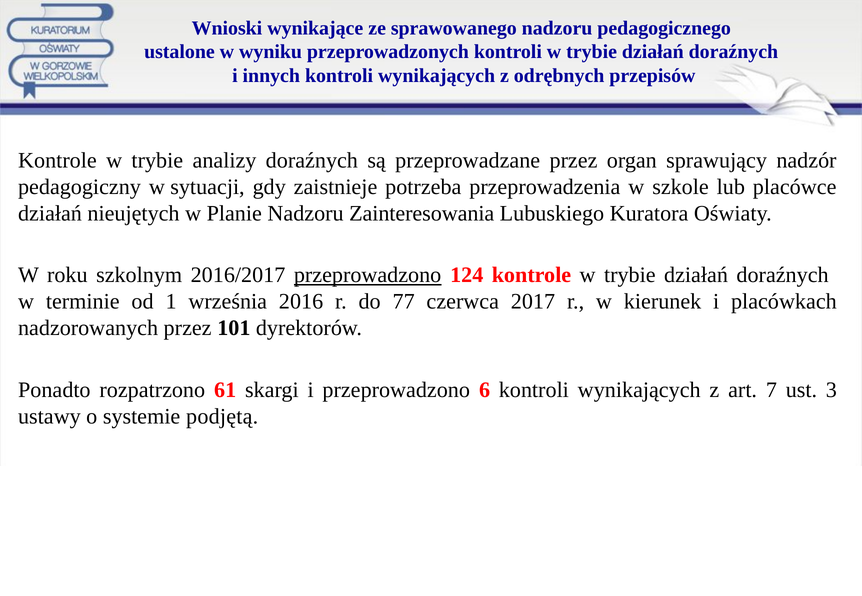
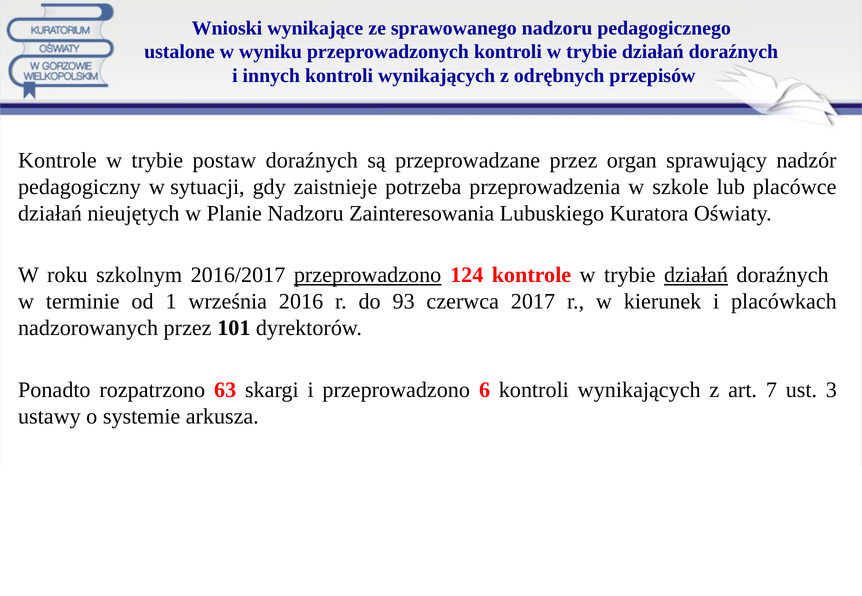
analizy: analizy -> postaw
działań at (696, 275) underline: none -> present
77: 77 -> 93
61: 61 -> 63
podjętą: podjętą -> arkusza
